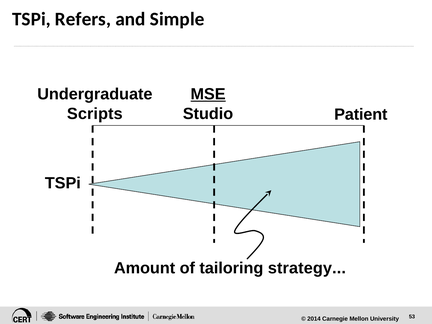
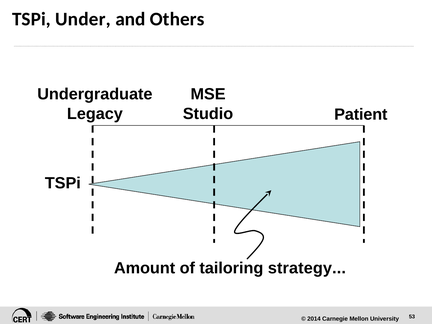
Refers: Refers -> Under
Simple: Simple -> Others
MSE underline: present -> none
Scripts: Scripts -> Legacy
